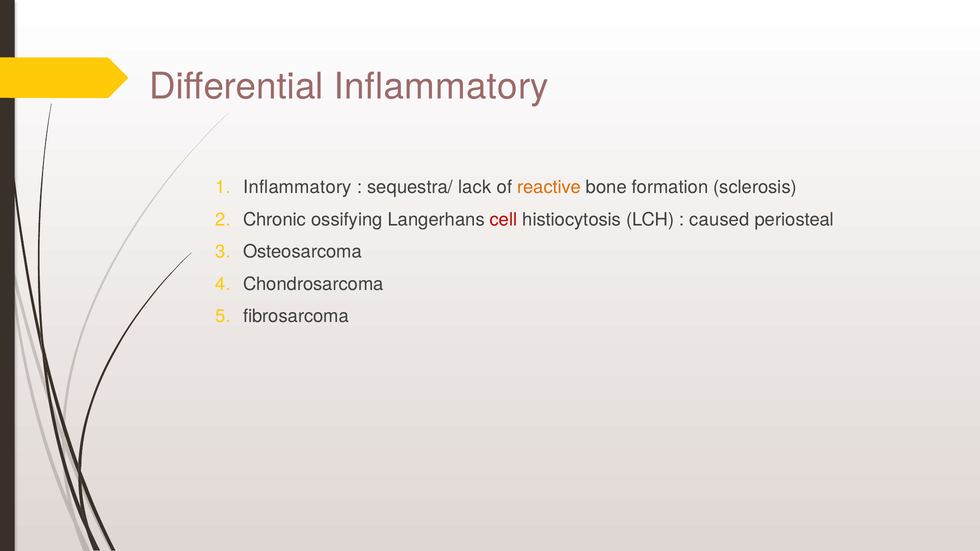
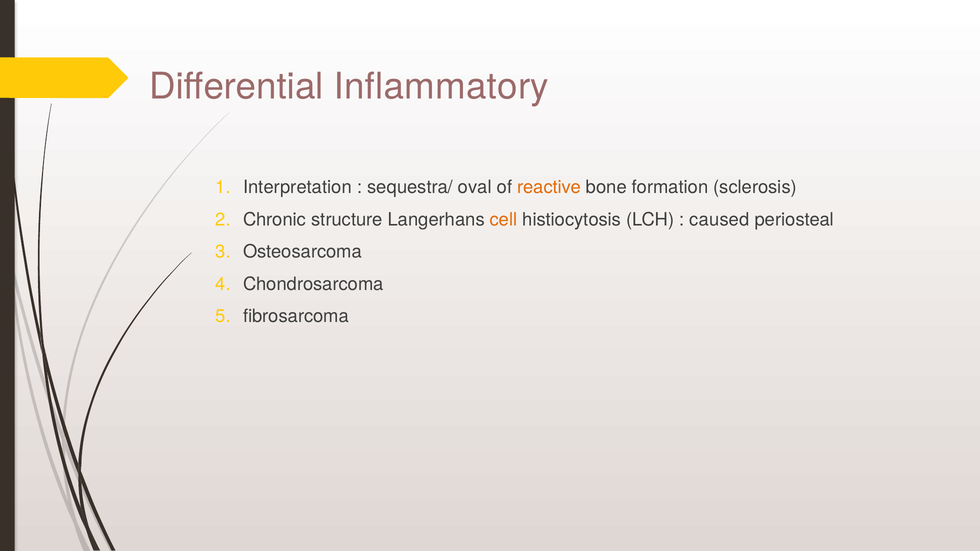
Inflammatory at (297, 187): Inflammatory -> Interpretation
lack: lack -> oval
ossifying: ossifying -> structure
cell colour: red -> orange
